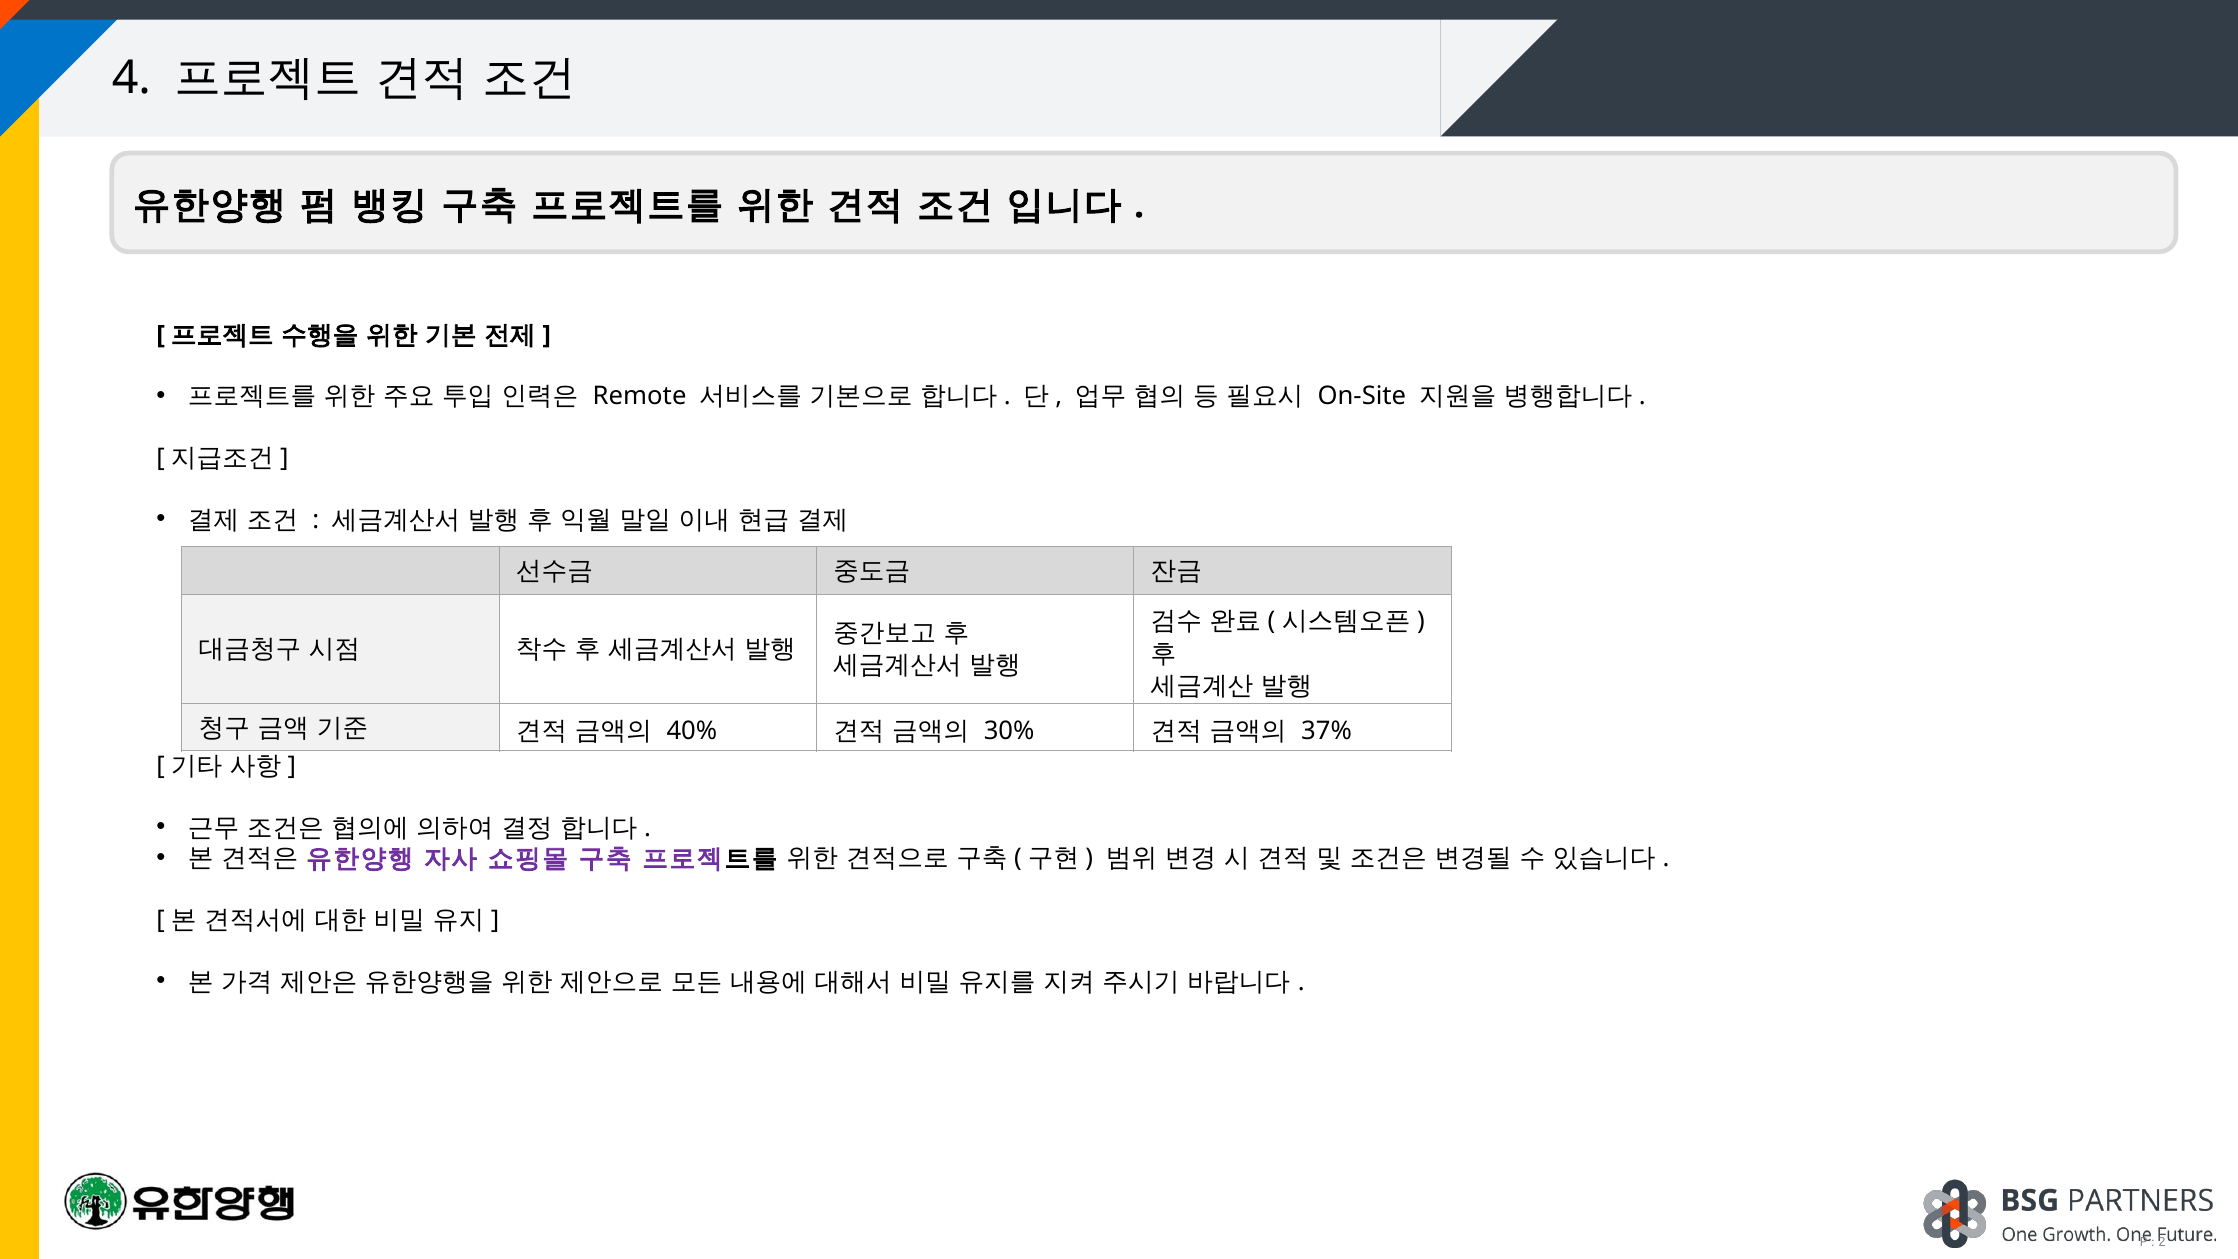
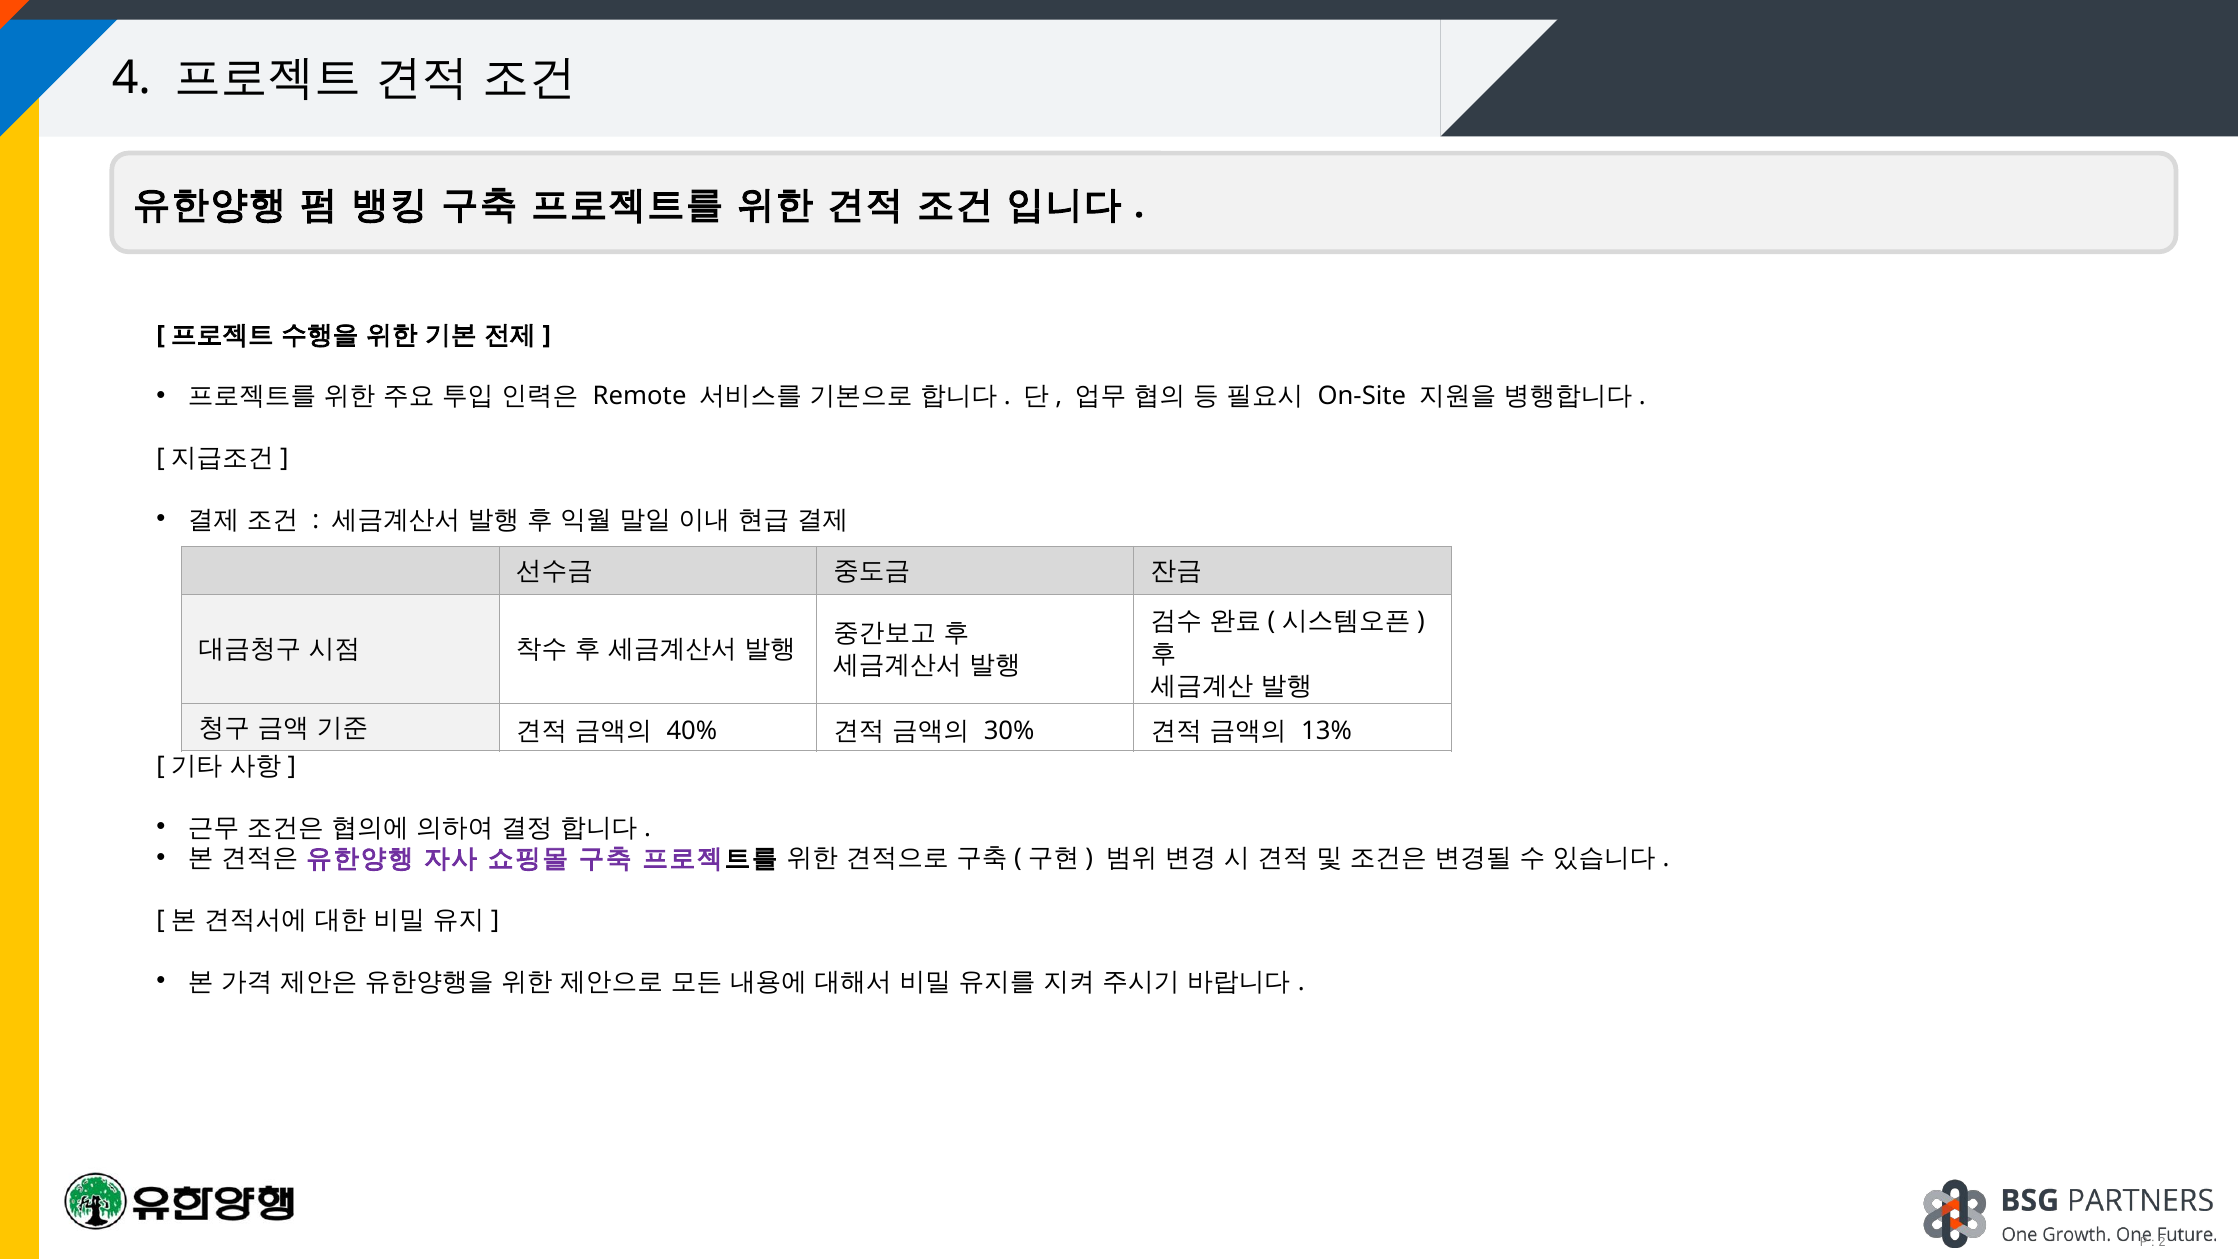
37%: 37% -> 13%
